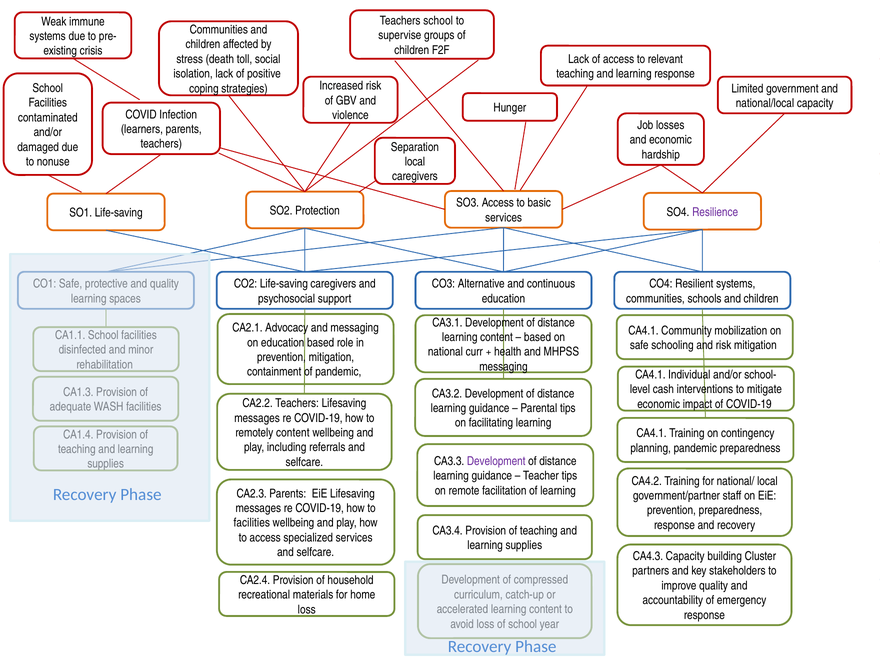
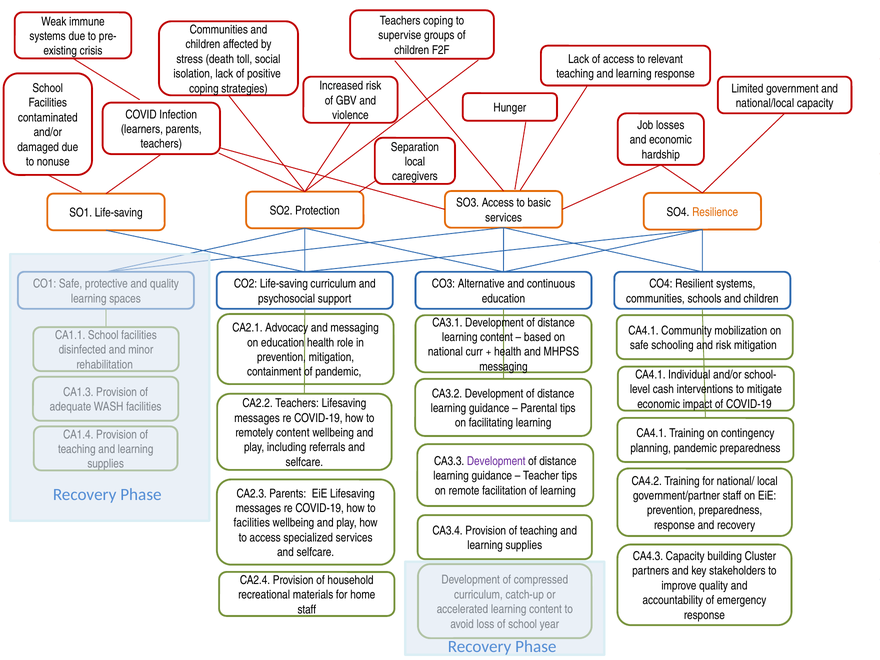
Teachers school: school -> coping
Resilience colour: purple -> orange
Life-saving caregivers: caregivers -> curriculum
education based: based -> health
loss at (307, 609): loss -> staff
